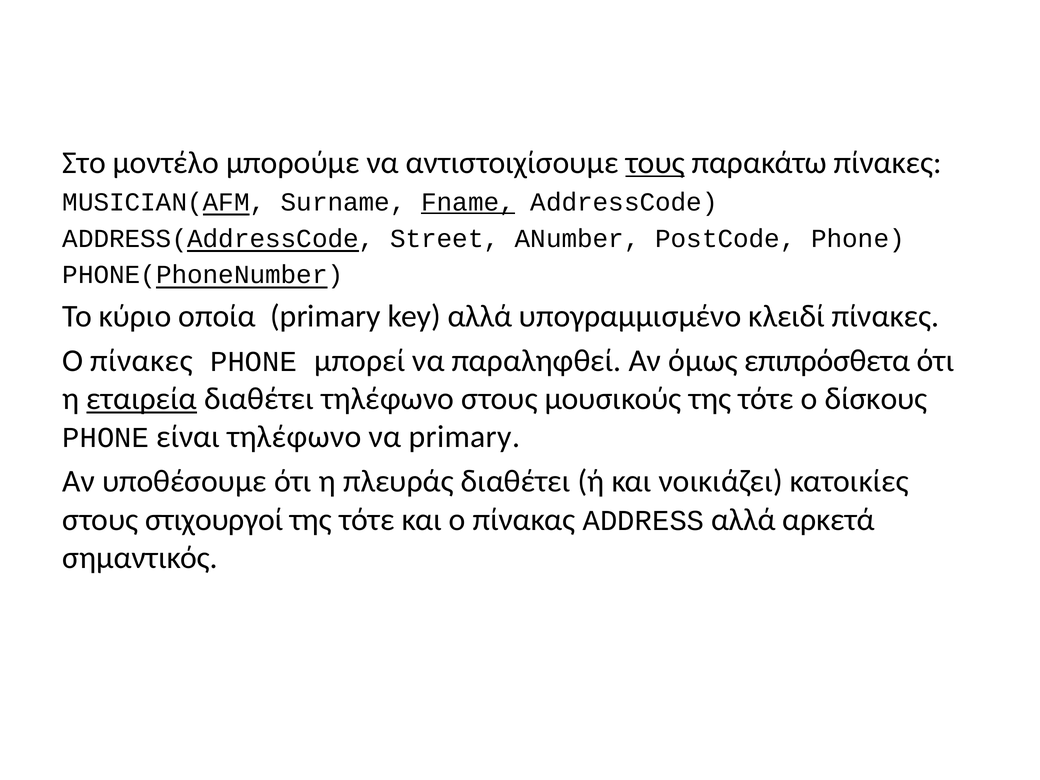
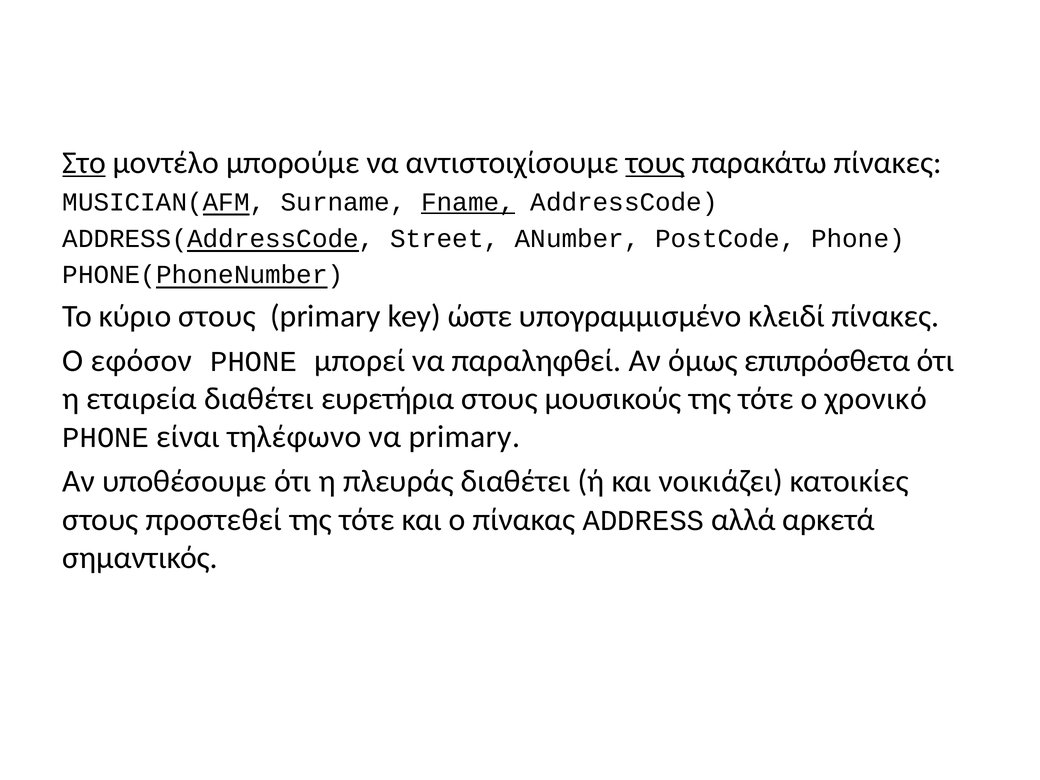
Στο underline: none -> present
κύριο οποία: οποία -> στους
key αλλά: αλλά -> ώστε
Ο πίνακες: πίνακες -> εφόσον
εταιρεία underline: present -> none
διαθέτει τηλέφωνο: τηλέφωνο -> ευρετήρια
δίσκους: δίσκους -> χρονικό
στιχουργοί: στιχουργοί -> προστεθεί
